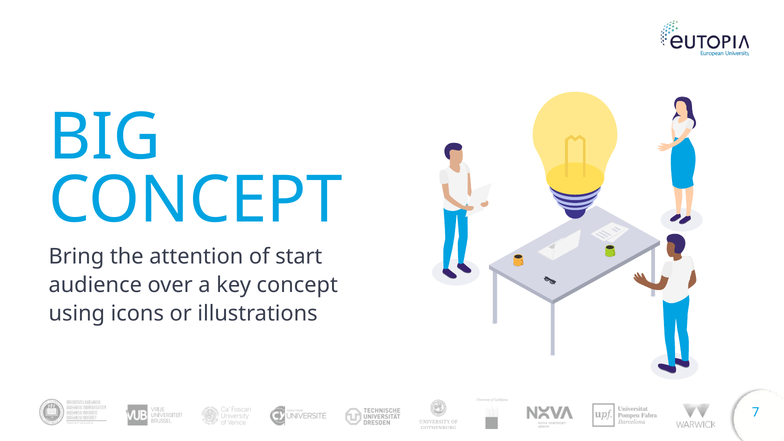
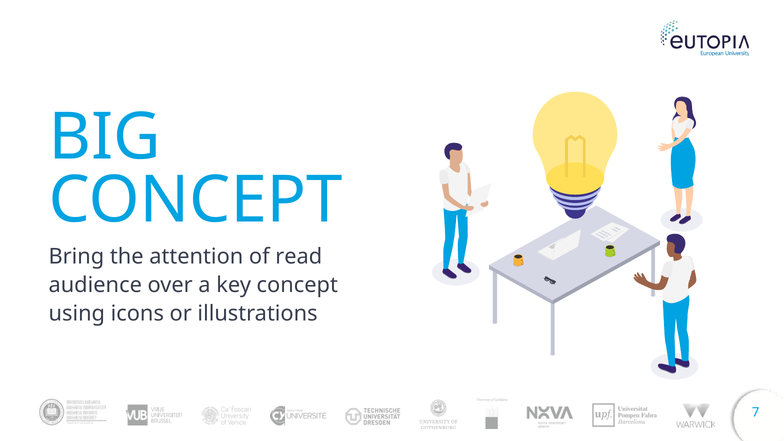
start: start -> read
